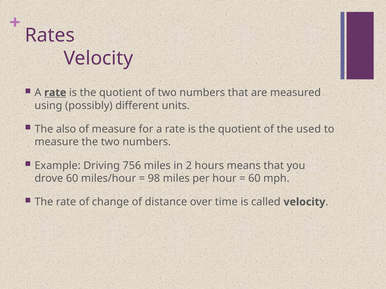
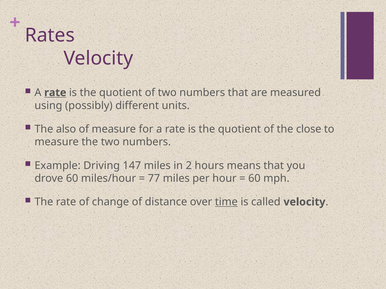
used: used -> close
756: 756 -> 147
98: 98 -> 77
time underline: none -> present
